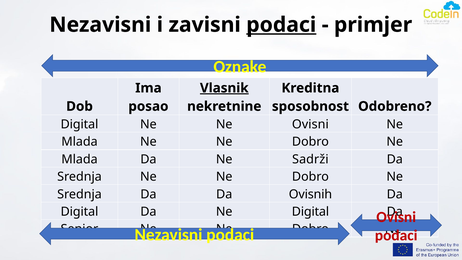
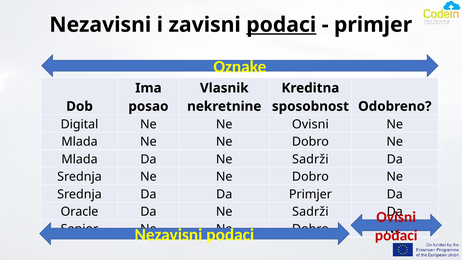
Vlasnik underline: present -> none
Da Ovisnih: Ovisnih -> Primjer
Digital at (79, 212): Digital -> Oracle
Digital at (310, 212): Digital -> Sadrži
